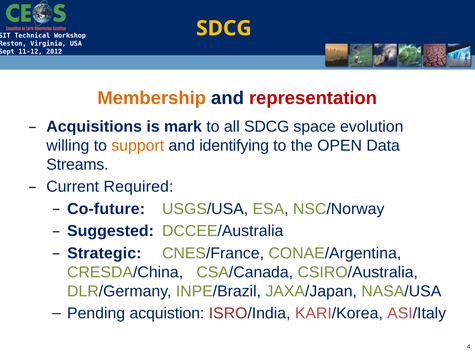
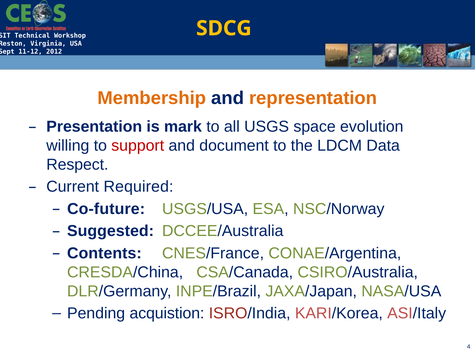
representation colour: red -> orange
Acquisitions: Acquisitions -> Presentation
all SDCG: SDCG -> USGS
support colour: orange -> red
identifying: identifying -> document
OPEN: OPEN -> LDCM
Streams: Streams -> Respect
Strategic: Strategic -> Contents
